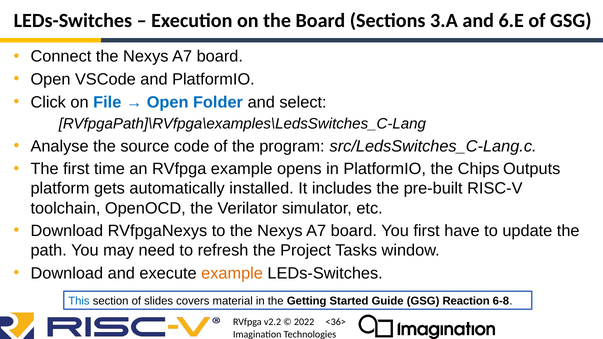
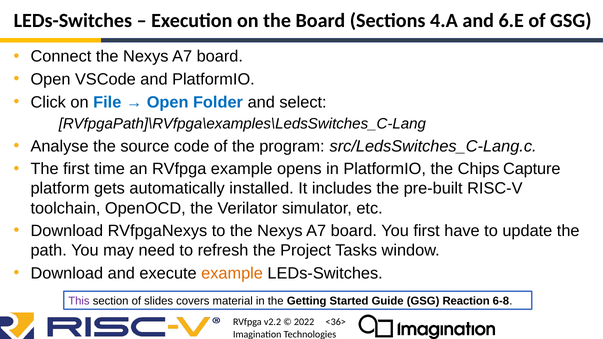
3.A: 3.A -> 4.A
Outputs: Outputs -> Capture
This colour: blue -> purple
